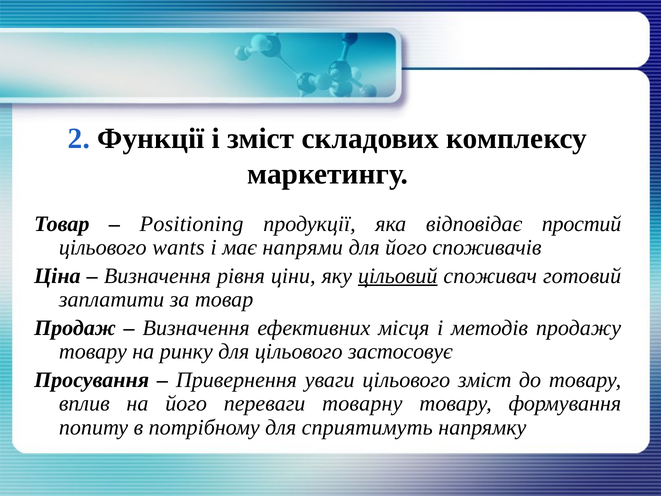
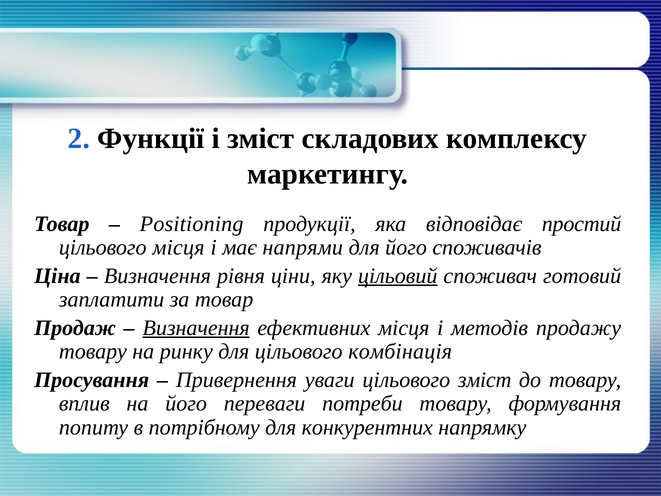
цільового wants: wants -> місця
Визначення at (196, 328) underline: none -> present
застосовує: застосовує -> комбінація
товарну: товарну -> потреби
сприятимуть: сприятимуть -> конкурентних
